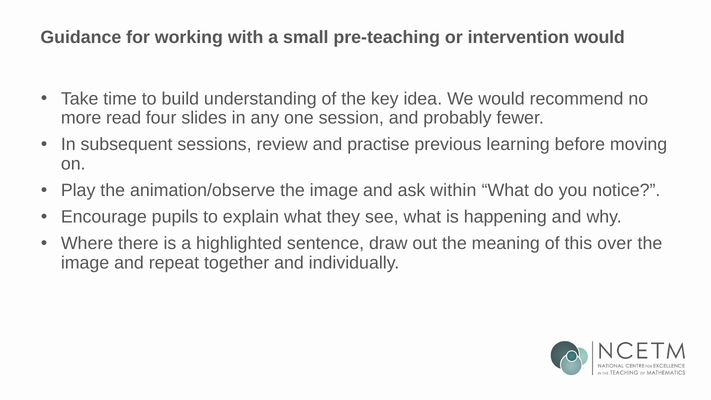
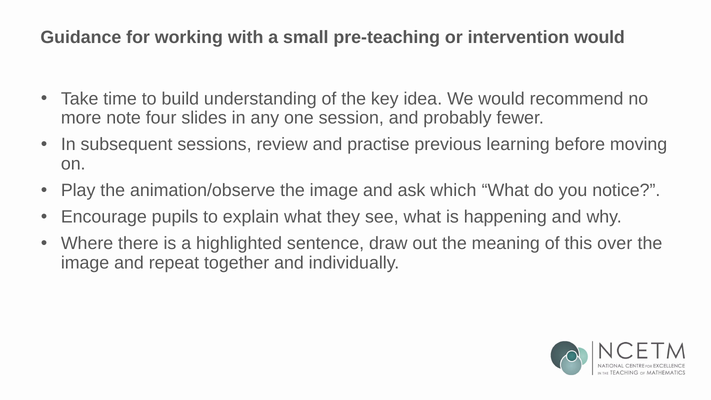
read: read -> note
within: within -> which
